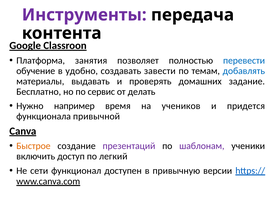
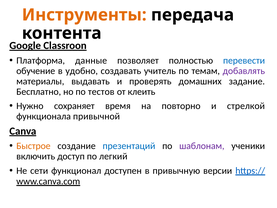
Инструменты colour: purple -> orange
занятия: занятия -> данные
завести: завести -> учитель
добавлять colour: blue -> purple
сервис: сервис -> тестов
делать: делать -> клеить
например: например -> сохраняет
учеников: учеников -> повторно
придется: придется -> стрелкой
презентаций colour: purple -> blue
